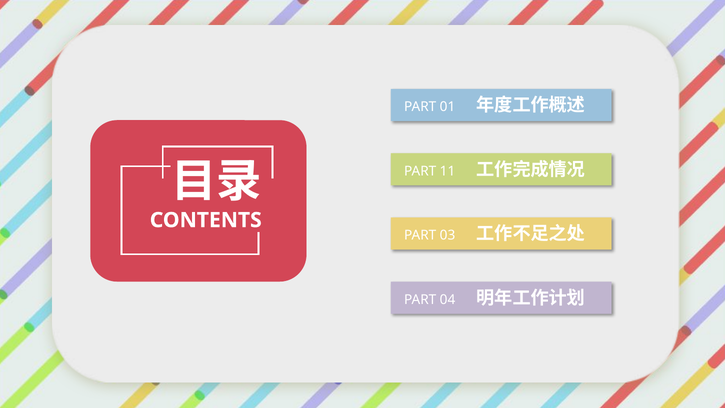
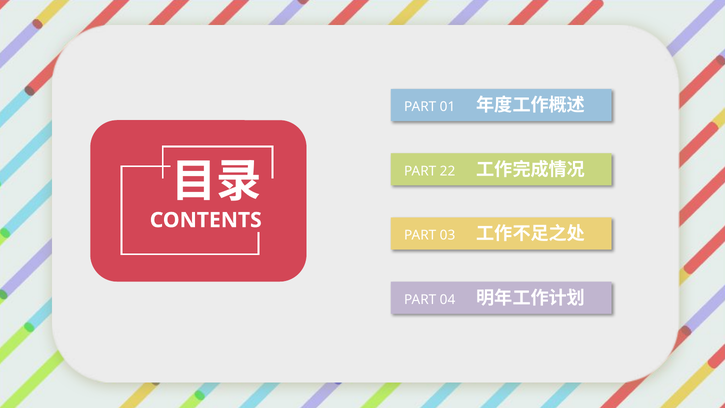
11: 11 -> 22
